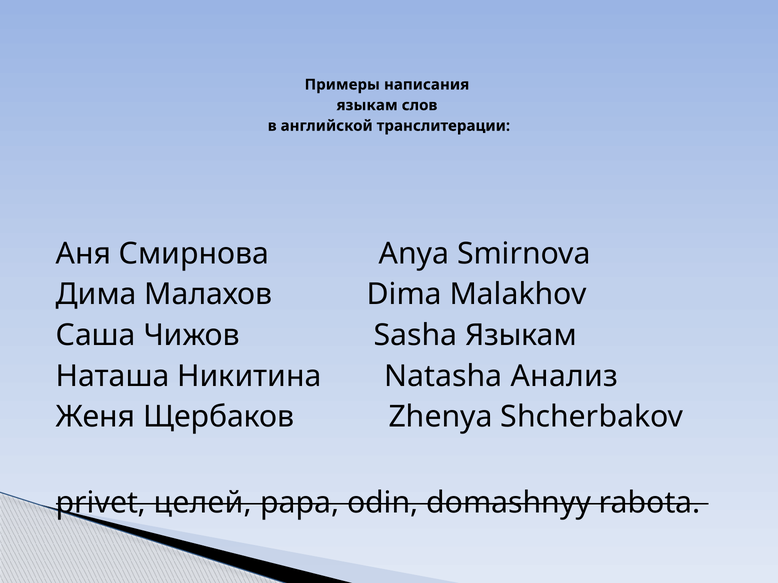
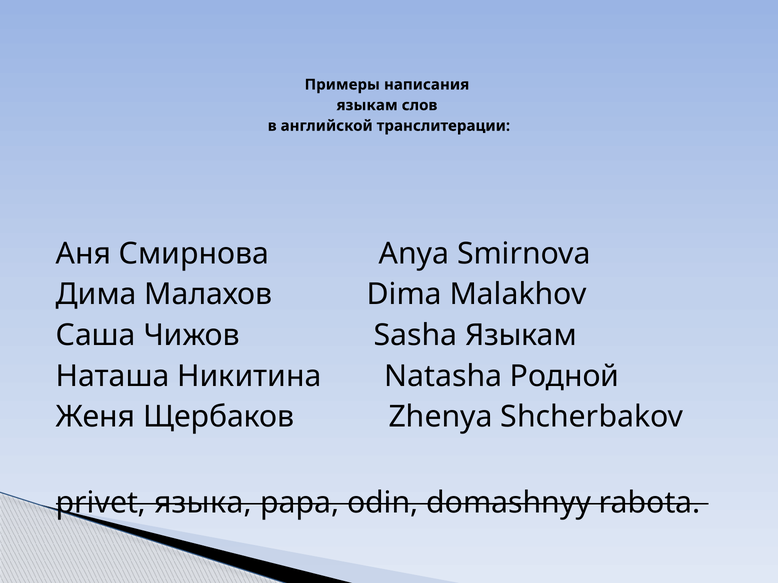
Анализ: Анализ -> Родной
целей: целей -> языка
